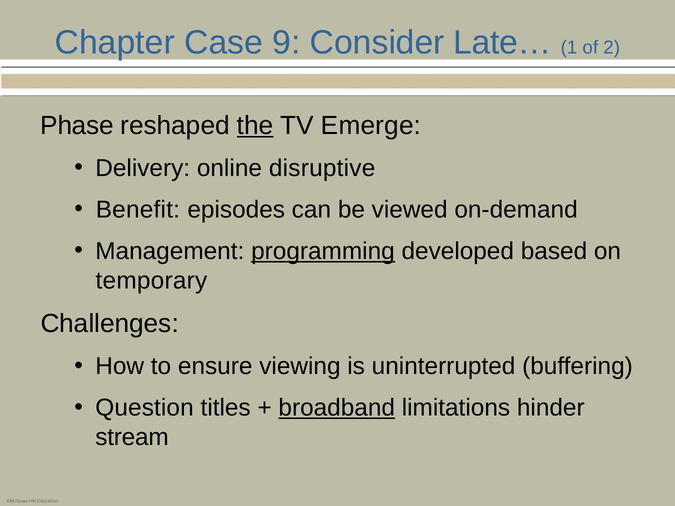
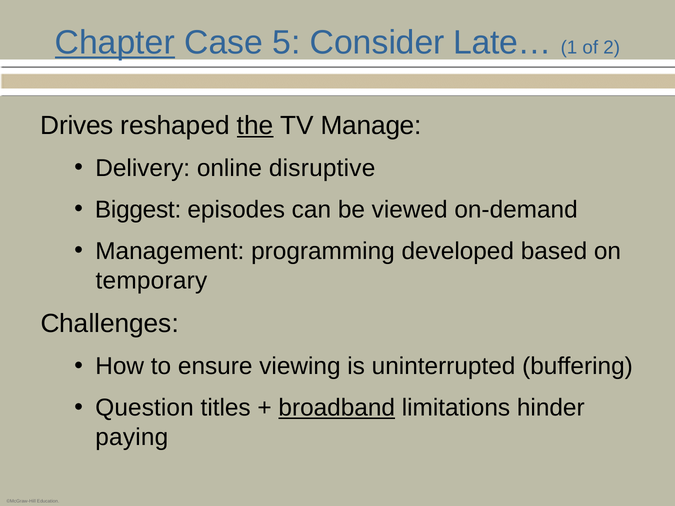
Chapter underline: none -> present
9: 9 -> 5
Phase: Phase -> Drives
Emerge: Emerge -> Manage
Benefit: Benefit -> Biggest
programming underline: present -> none
stream: stream -> paying
